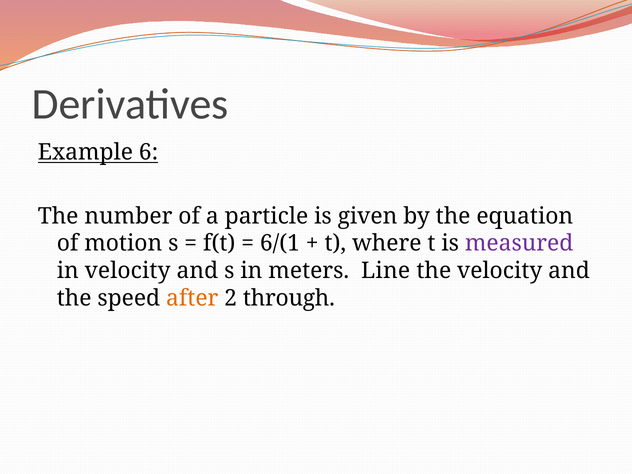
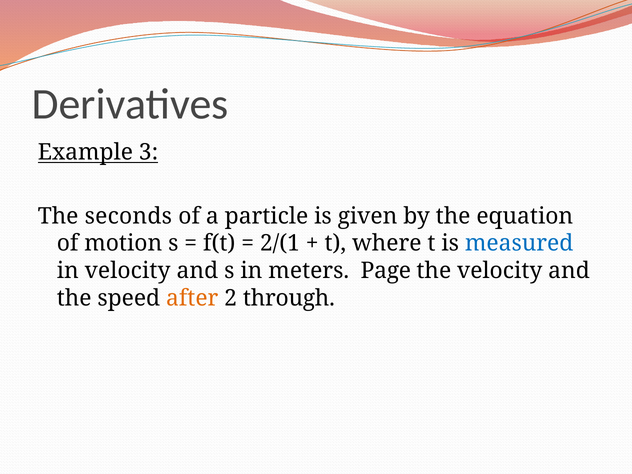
6: 6 -> 3
number: number -> seconds
6/(1: 6/(1 -> 2/(1
measured colour: purple -> blue
Line: Line -> Page
